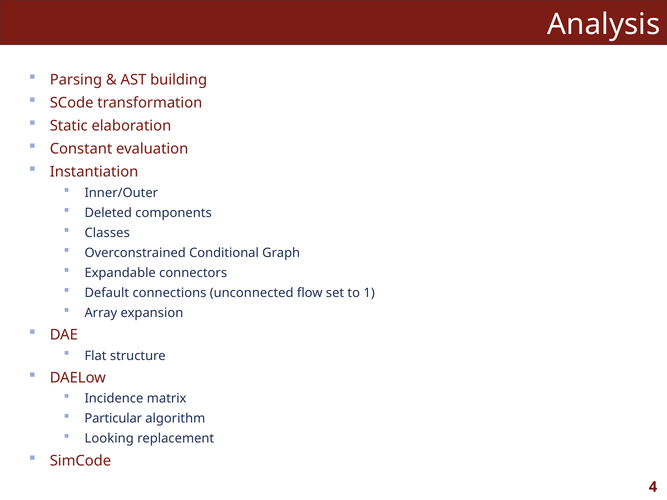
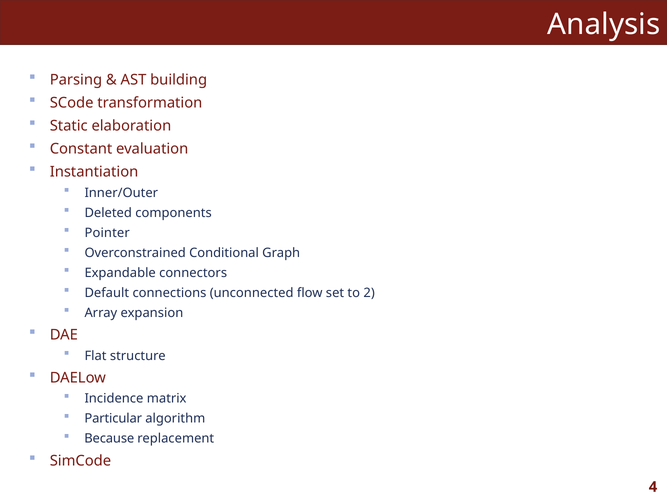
Classes: Classes -> Pointer
1: 1 -> 2
Looking: Looking -> Because
